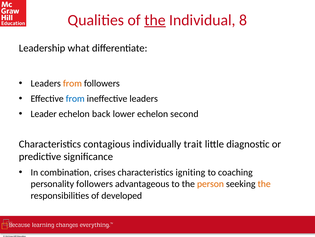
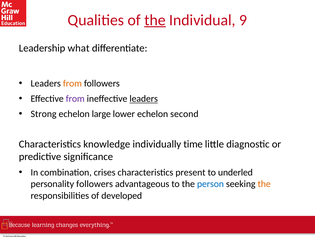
8: 8 -> 9
from at (75, 98) colour: blue -> purple
leaders at (144, 98) underline: none -> present
Leader: Leader -> Strong
back: back -> large
contagious: contagious -> knowledge
trait: trait -> time
igniting: igniting -> present
coaching: coaching -> underled
person colour: orange -> blue
